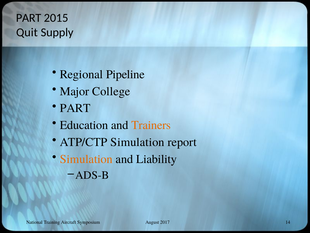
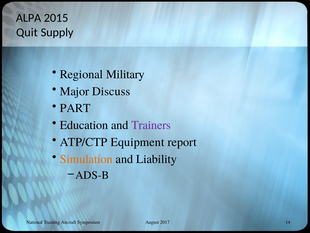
PART at (29, 18): PART -> ALPA
Pipeline: Pipeline -> Military
College: College -> Discuss
Trainers colour: orange -> purple
ATP/CTP Simulation: Simulation -> Equipment
